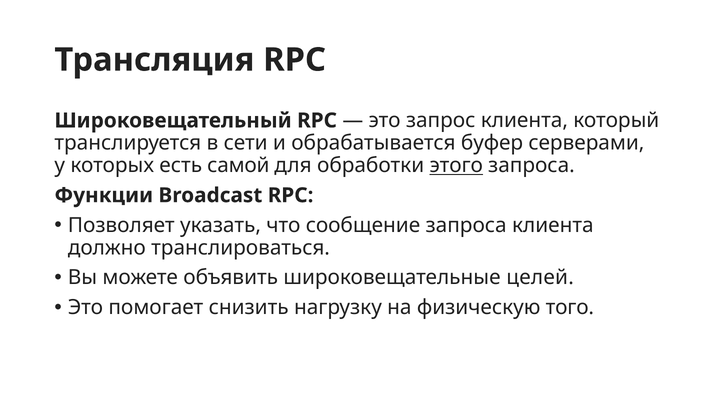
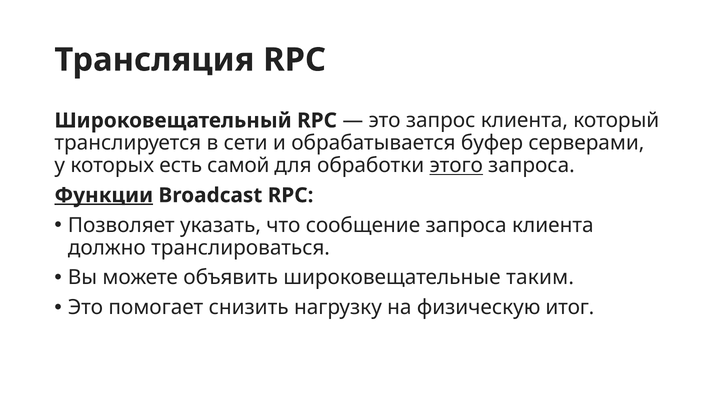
Функции underline: none -> present
целей: целей -> таким
того: того -> итог
